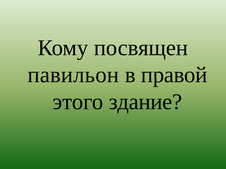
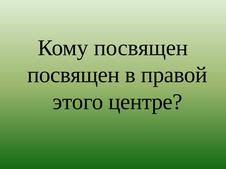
павильон at (73, 75): павильон -> посвящен
здание: здание -> центре
